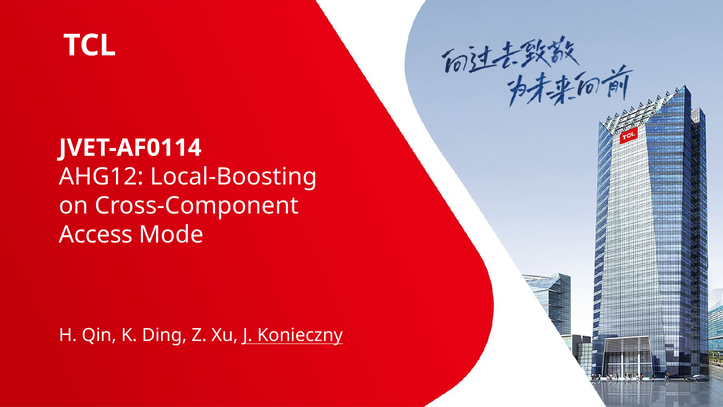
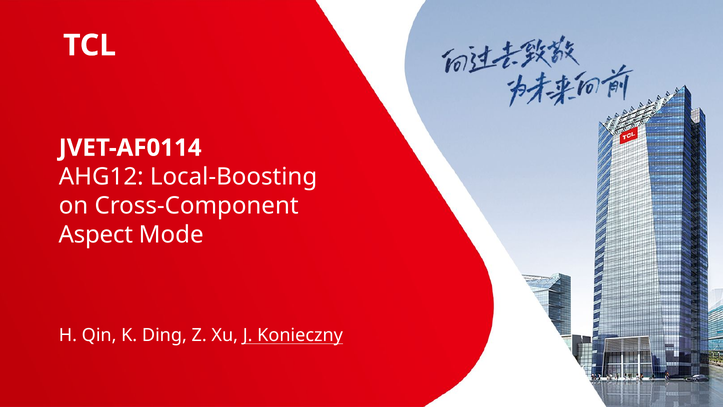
Access: Access -> Aspect
